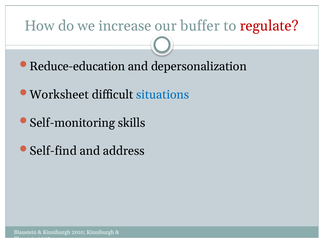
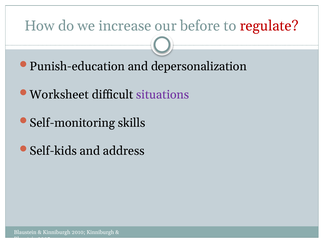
buffer: buffer -> before
Reduce-education: Reduce-education -> Punish-education
situations colour: blue -> purple
Self-find: Self-find -> Self-kids
